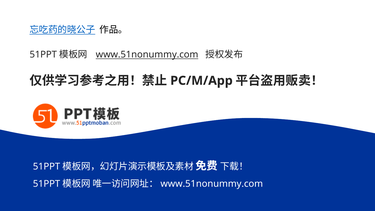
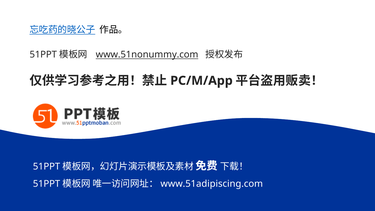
www.51nonummy.com at (212, 184): www.51nonummy.com -> www.51adipiscing.com
